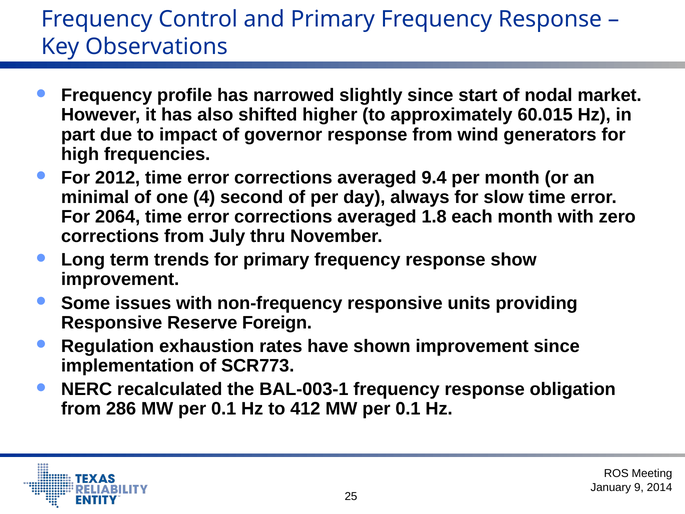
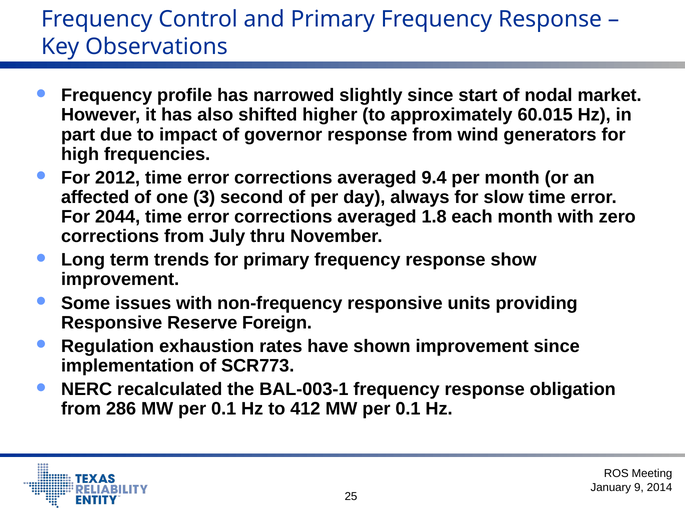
minimal: minimal -> affected
4: 4 -> 3
2064: 2064 -> 2044
